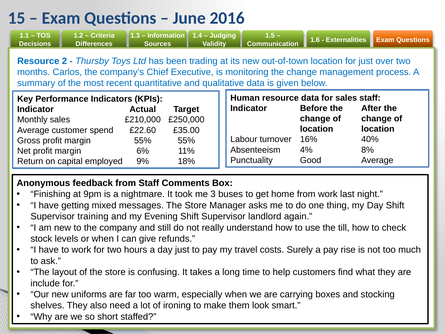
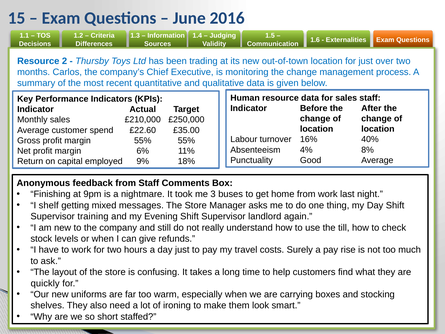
have at (49, 205): have -> shelf
include: include -> quickly
